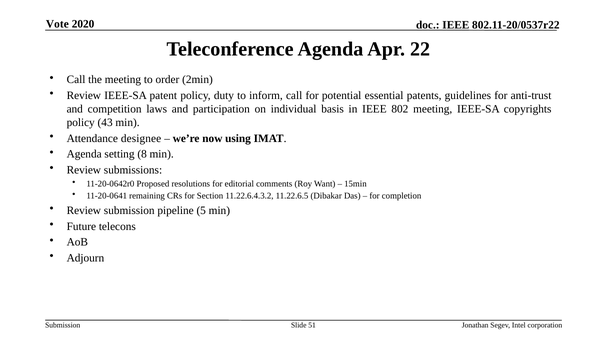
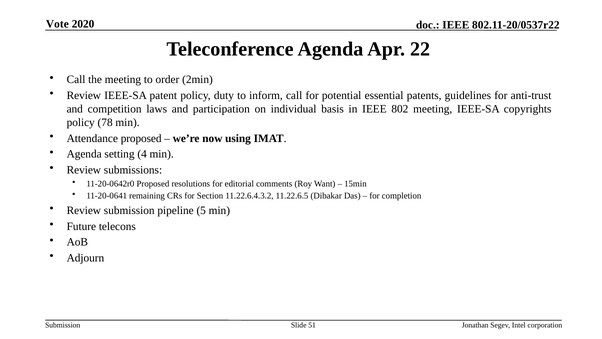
43: 43 -> 78
Attendance designee: designee -> proposed
8: 8 -> 4
